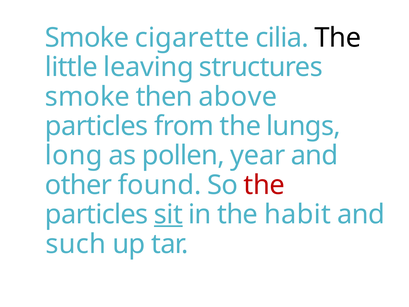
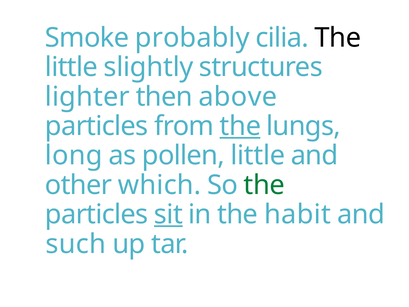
cigarette: cigarette -> probably
leaving: leaving -> slightly
smoke at (87, 97): smoke -> lighter
the at (240, 126) underline: none -> present
pollen year: year -> little
found: found -> which
the at (264, 185) colour: red -> green
